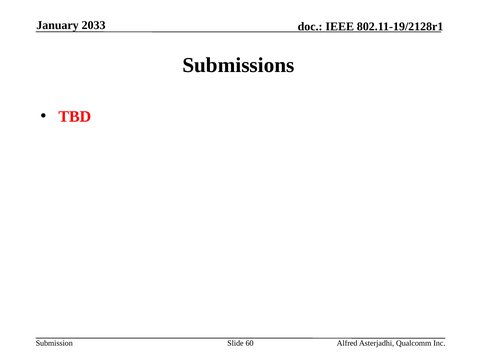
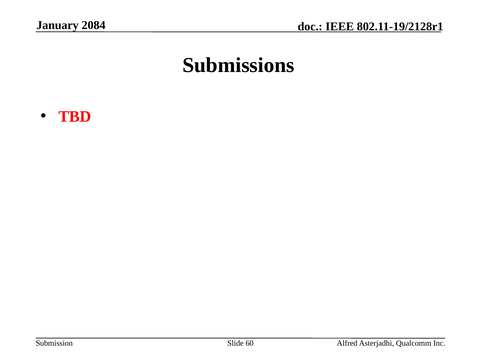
2033: 2033 -> 2084
